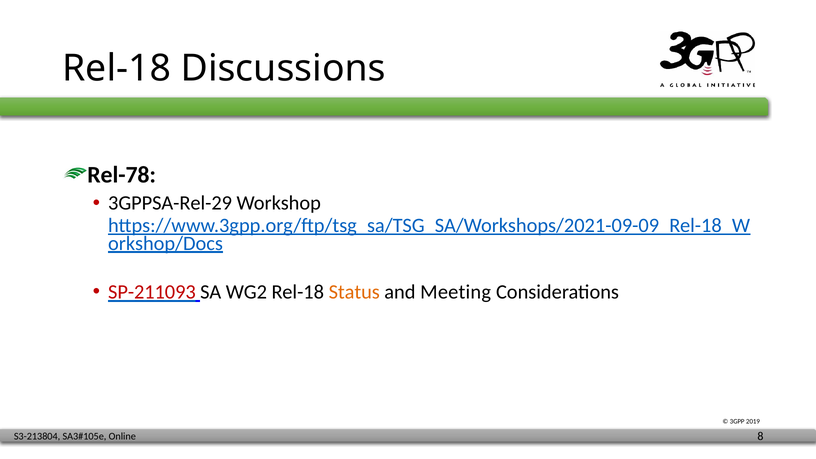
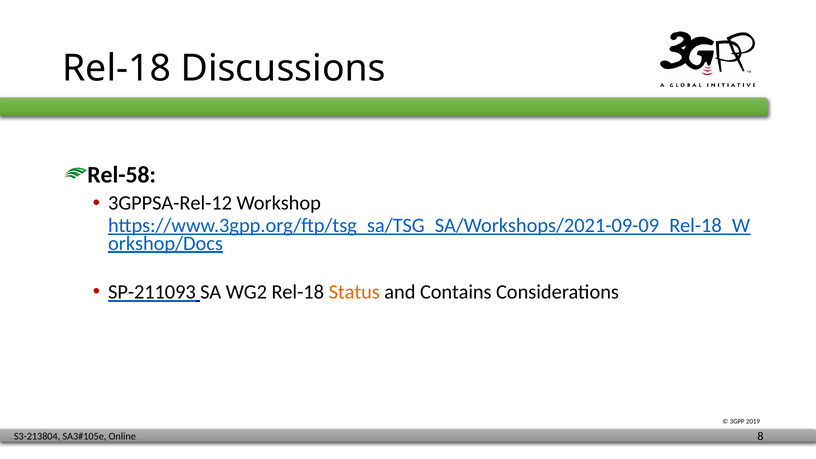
Rel-78: Rel-78 -> Rel-58
3GPPSA-Rel-29: 3GPPSA-Rel-29 -> 3GPPSA-Rel-12
SP-211093 colour: red -> black
Meeting: Meeting -> Contains
